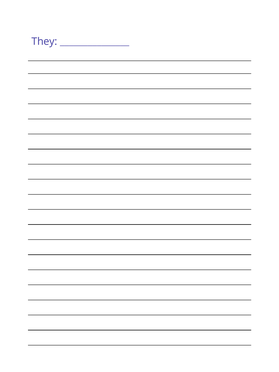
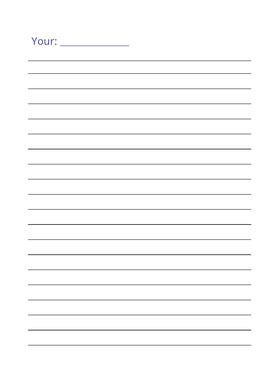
They: They -> Your
